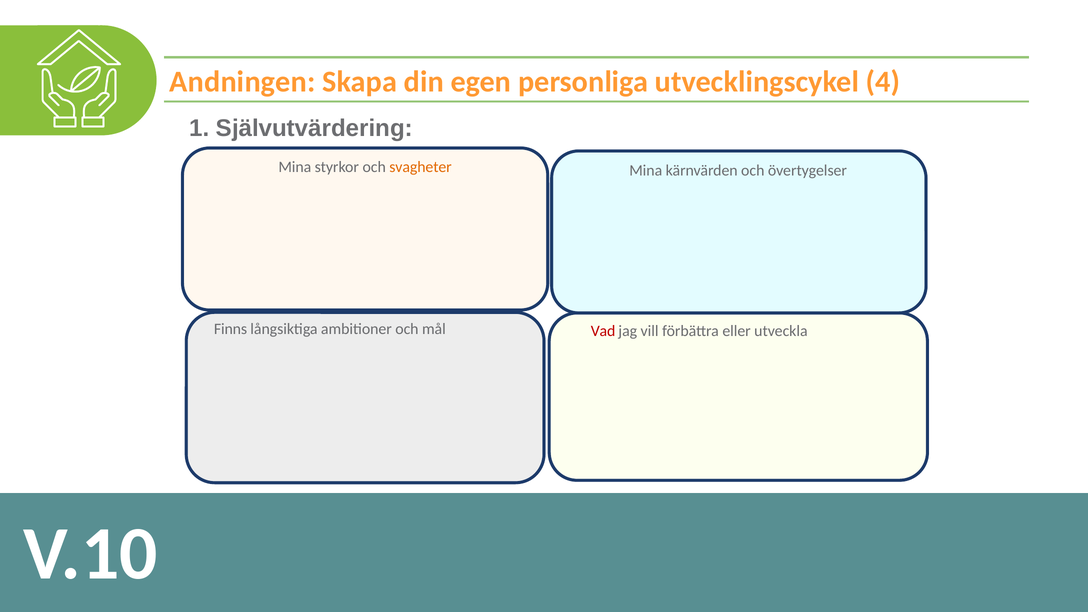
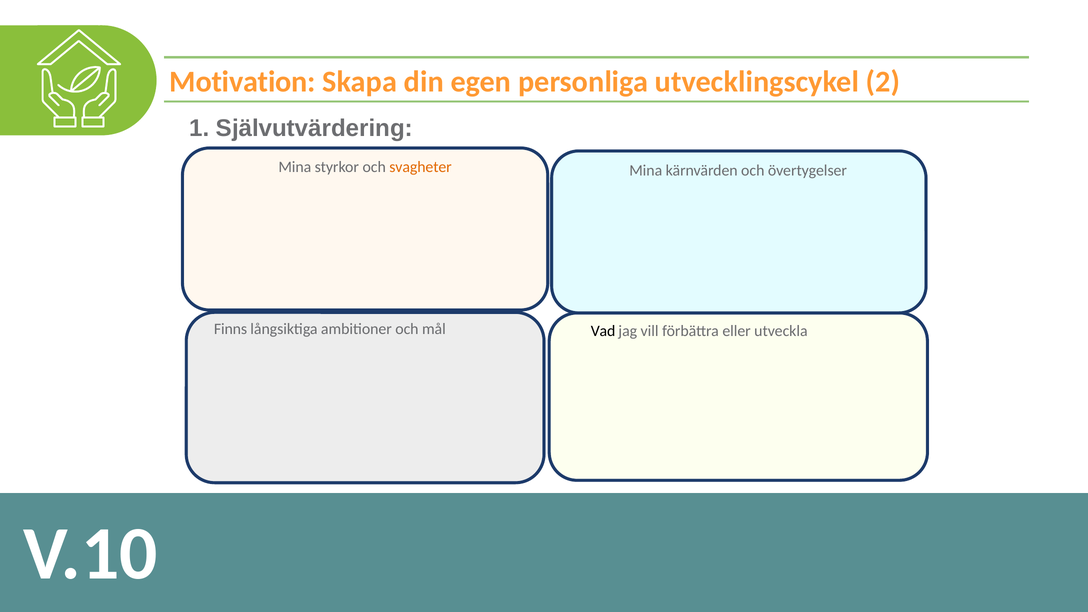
Andningen: Andningen -> Motivation
4: 4 -> 2
Vad colour: red -> black
